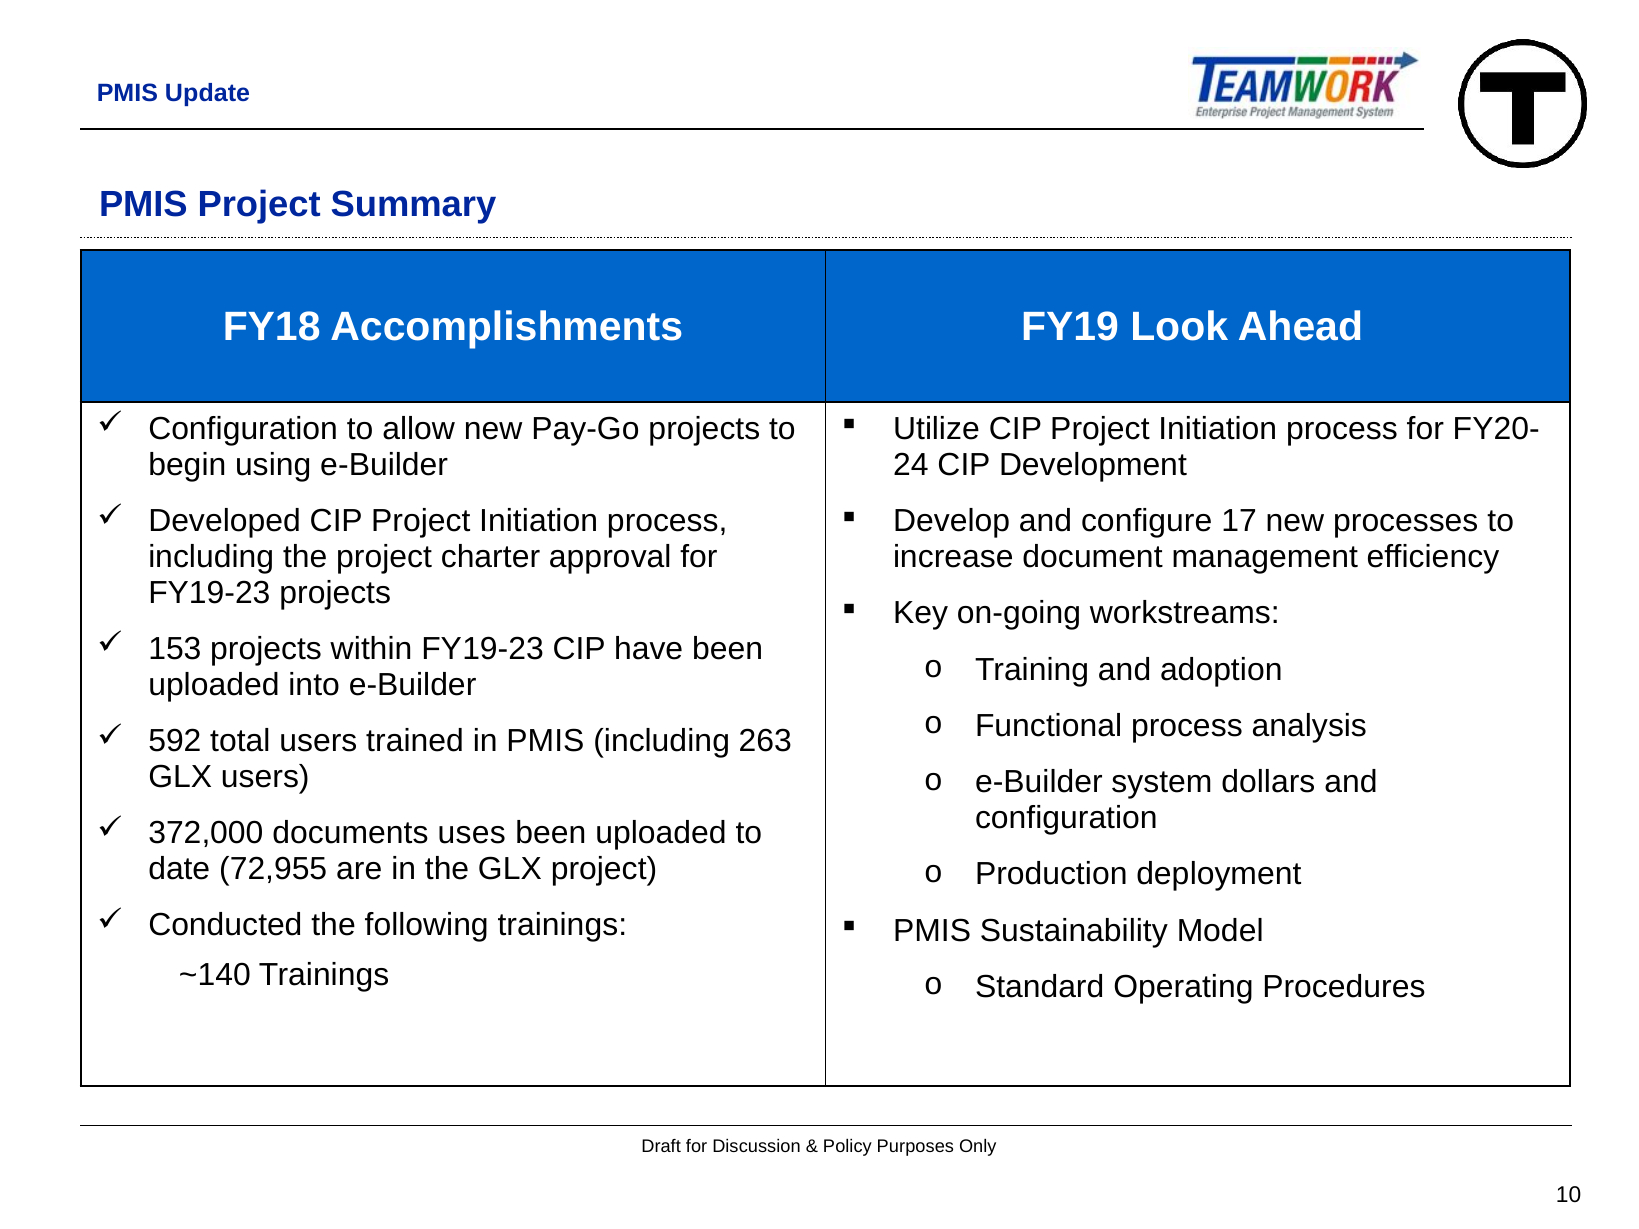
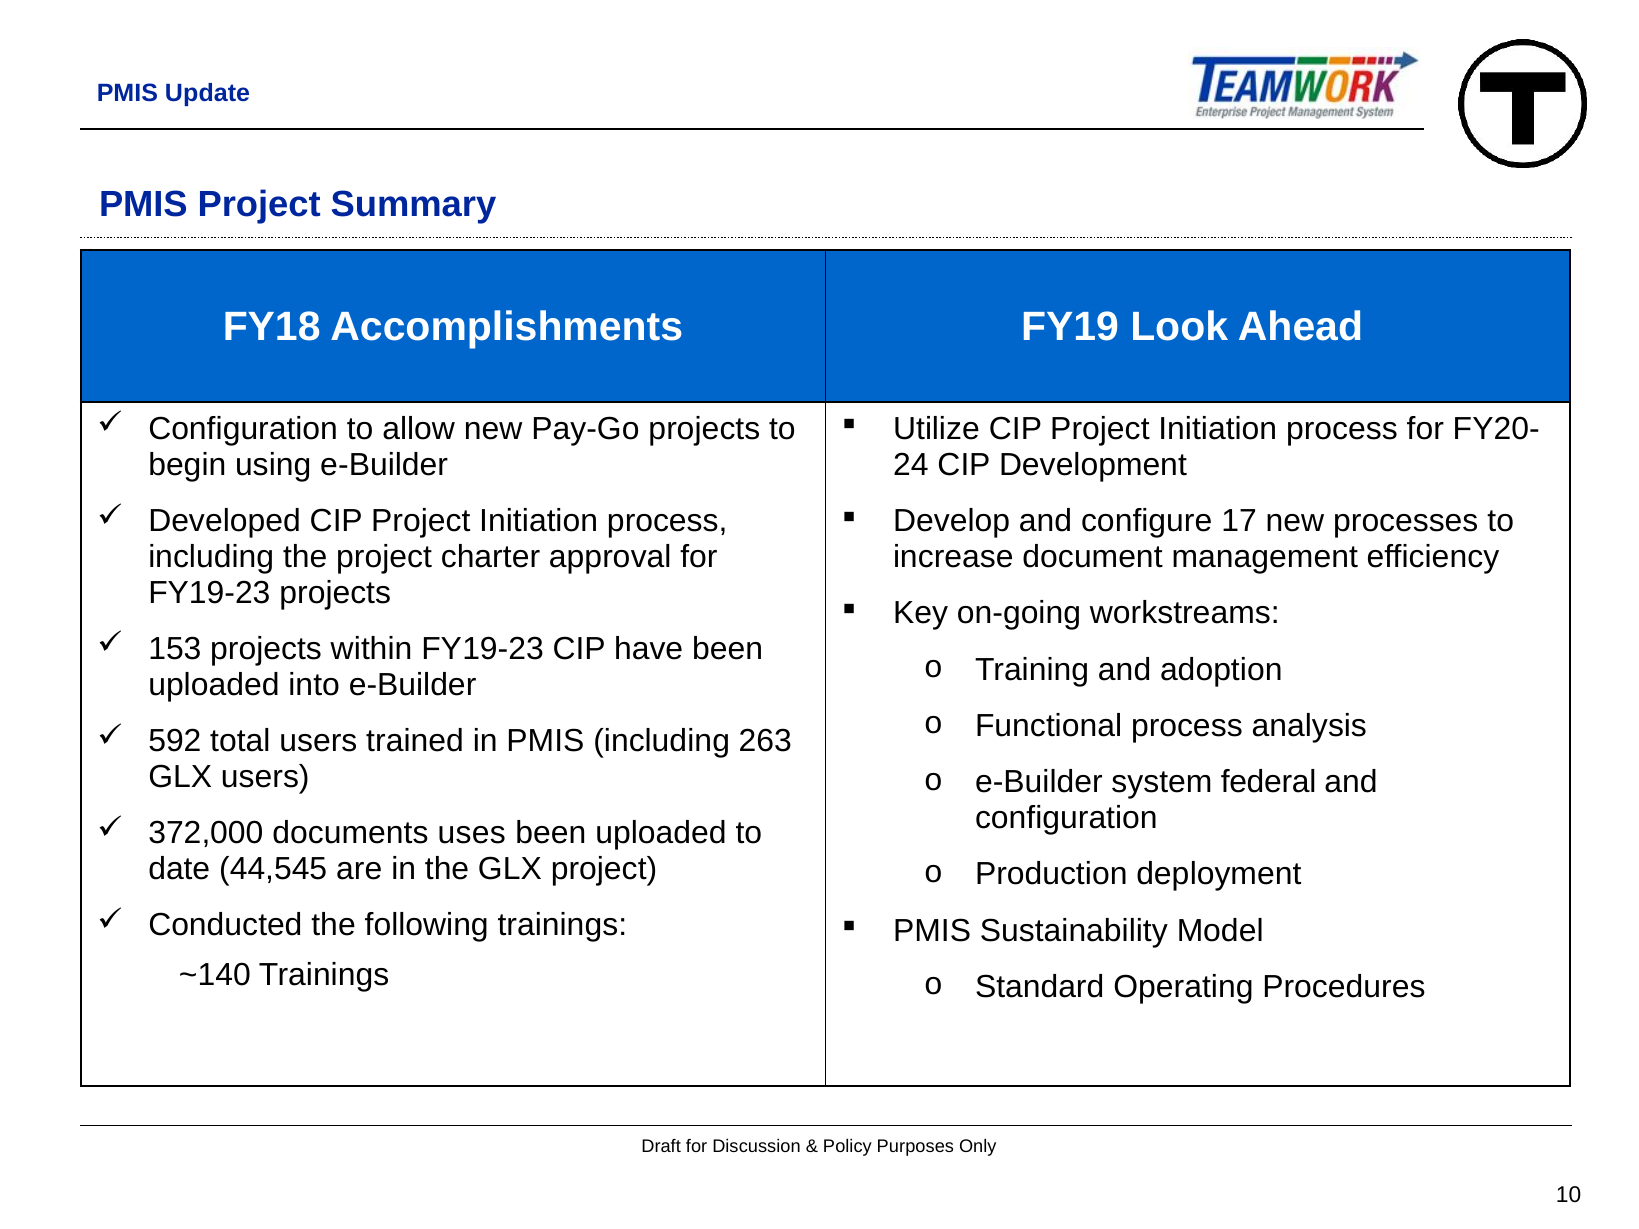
dollars: dollars -> federal
72,955: 72,955 -> 44,545
